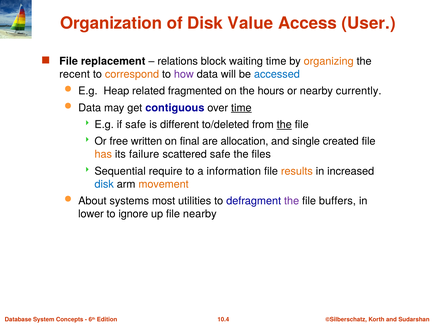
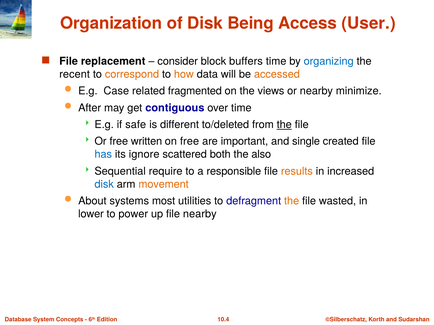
Value: Value -> Being
relations: relations -> consider
waiting: waiting -> buffers
organizing colour: orange -> blue
how colour: purple -> orange
accessed colour: blue -> orange
Heap: Heap -> Case
hours: hours -> views
currently: currently -> minimize
Data at (90, 108): Data -> After
time at (241, 108) underline: present -> none
on final: final -> free
allocation: allocation -> important
has colour: orange -> blue
failure: failure -> ignore
scattered safe: safe -> both
files: files -> also
information: information -> responsible
the at (292, 201) colour: purple -> orange
buffers: buffers -> wasted
ignore: ignore -> power
